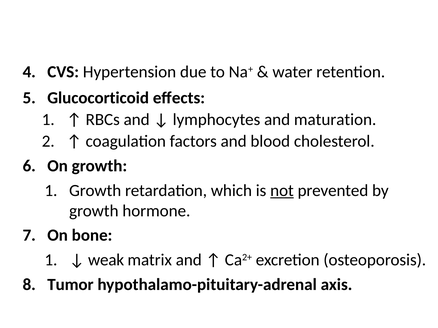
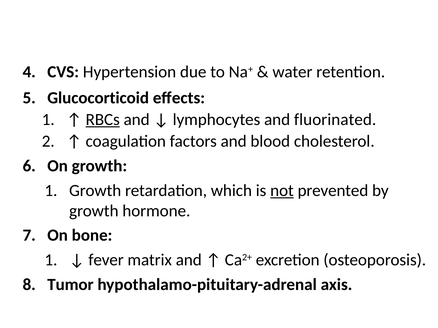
RBCs underline: none -> present
maturation: maturation -> fluorinated
weak: weak -> fever
